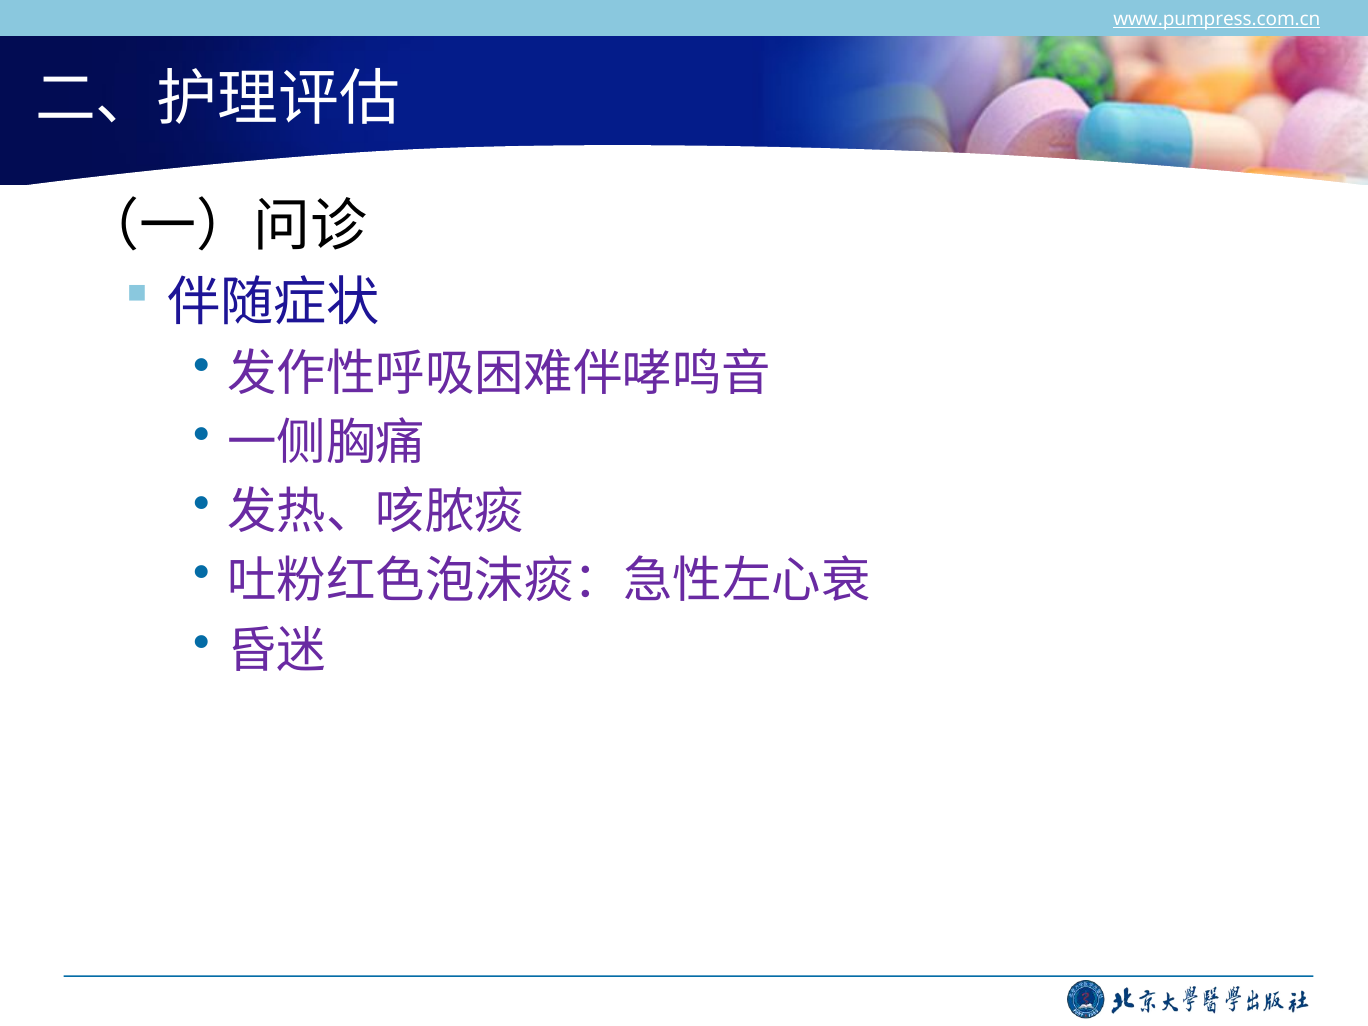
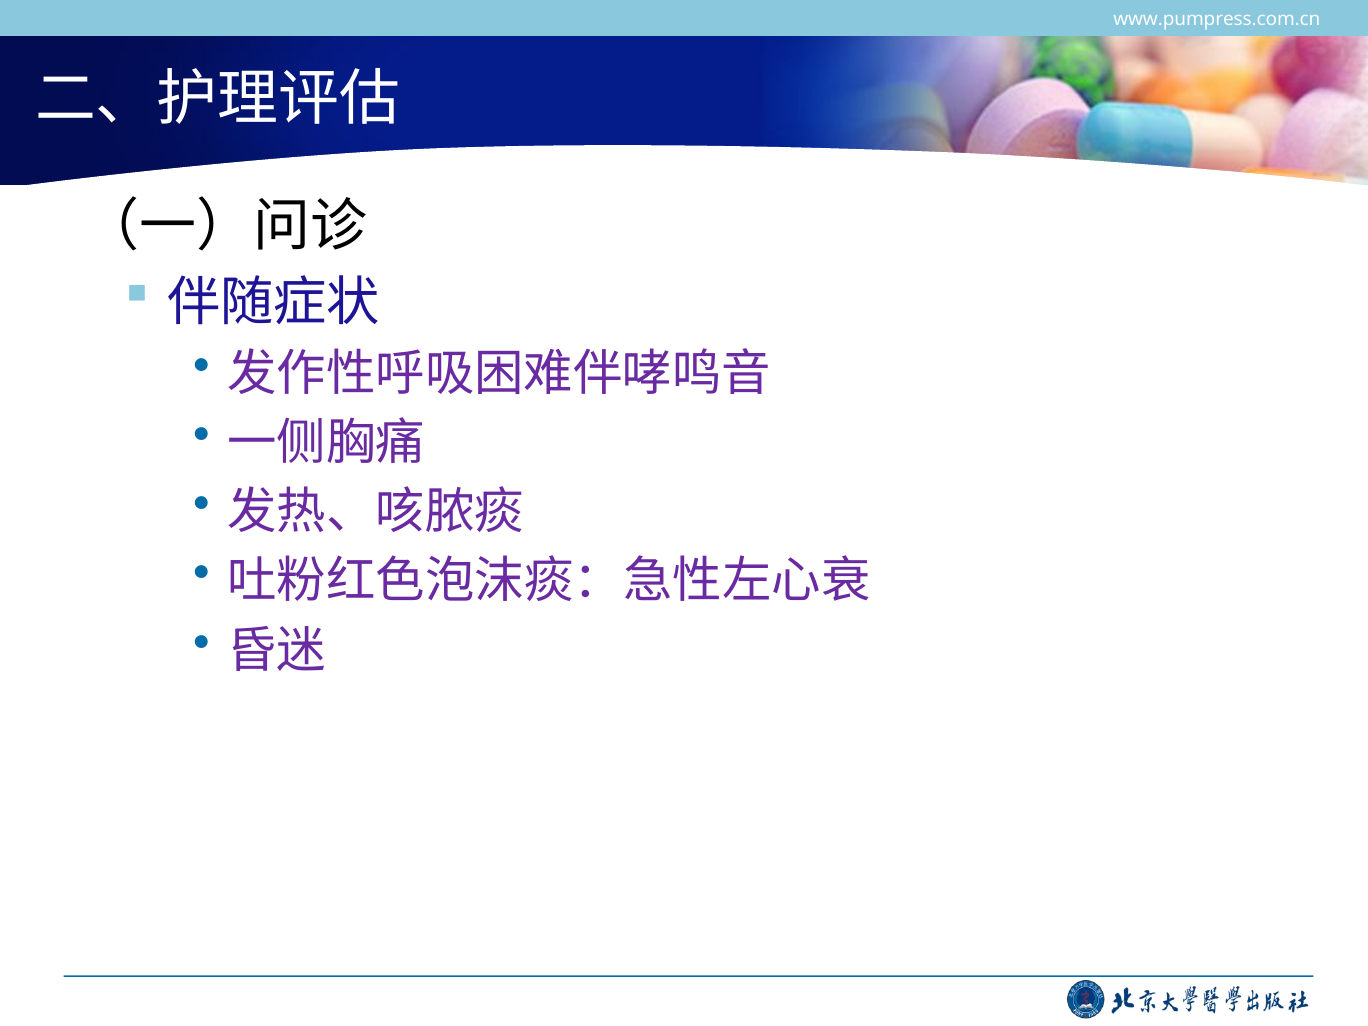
www.pumpress.com.cn underline: present -> none
